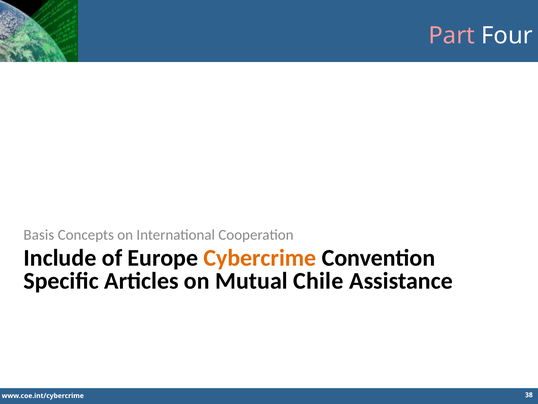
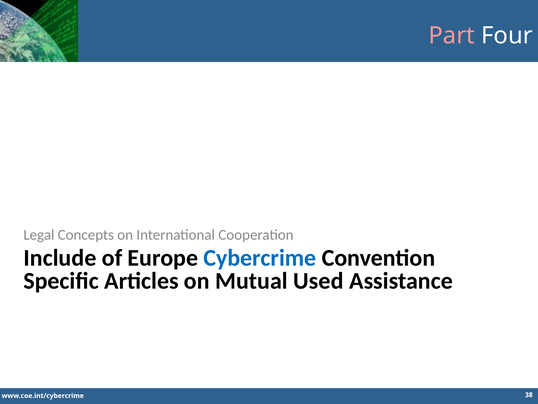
Basis: Basis -> Legal
Cybercrime colour: orange -> blue
Chile: Chile -> Used
